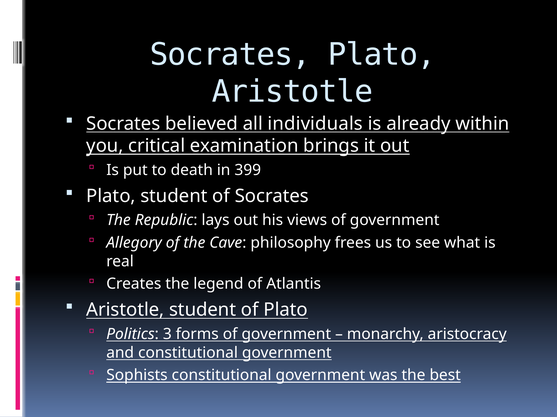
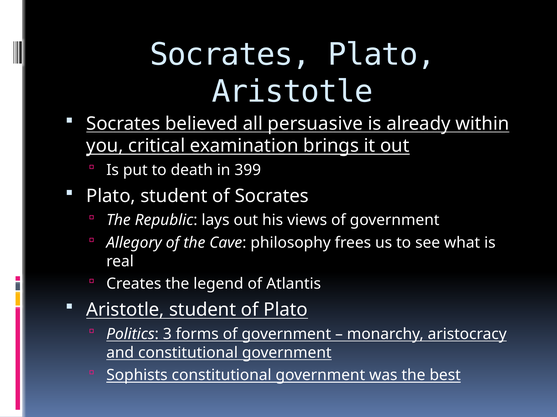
individuals: individuals -> persuasive
